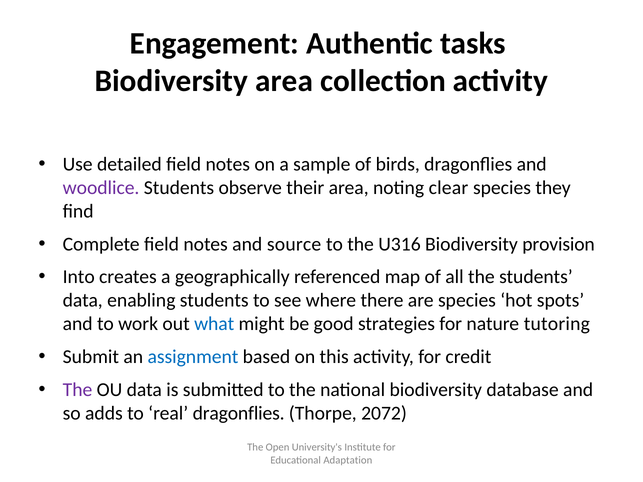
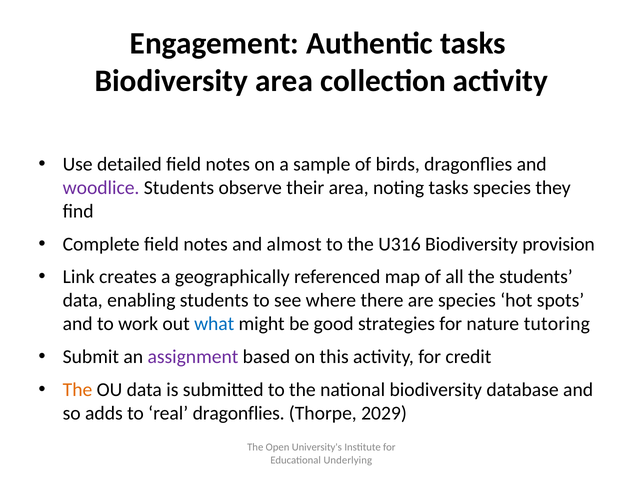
noting clear: clear -> tasks
source: source -> almost
Into: Into -> Link
assignment colour: blue -> purple
The at (78, 390) colour: purple -> orange
2072: 2072 -> 2029
Adaptation: Adaptation -> Underlying
